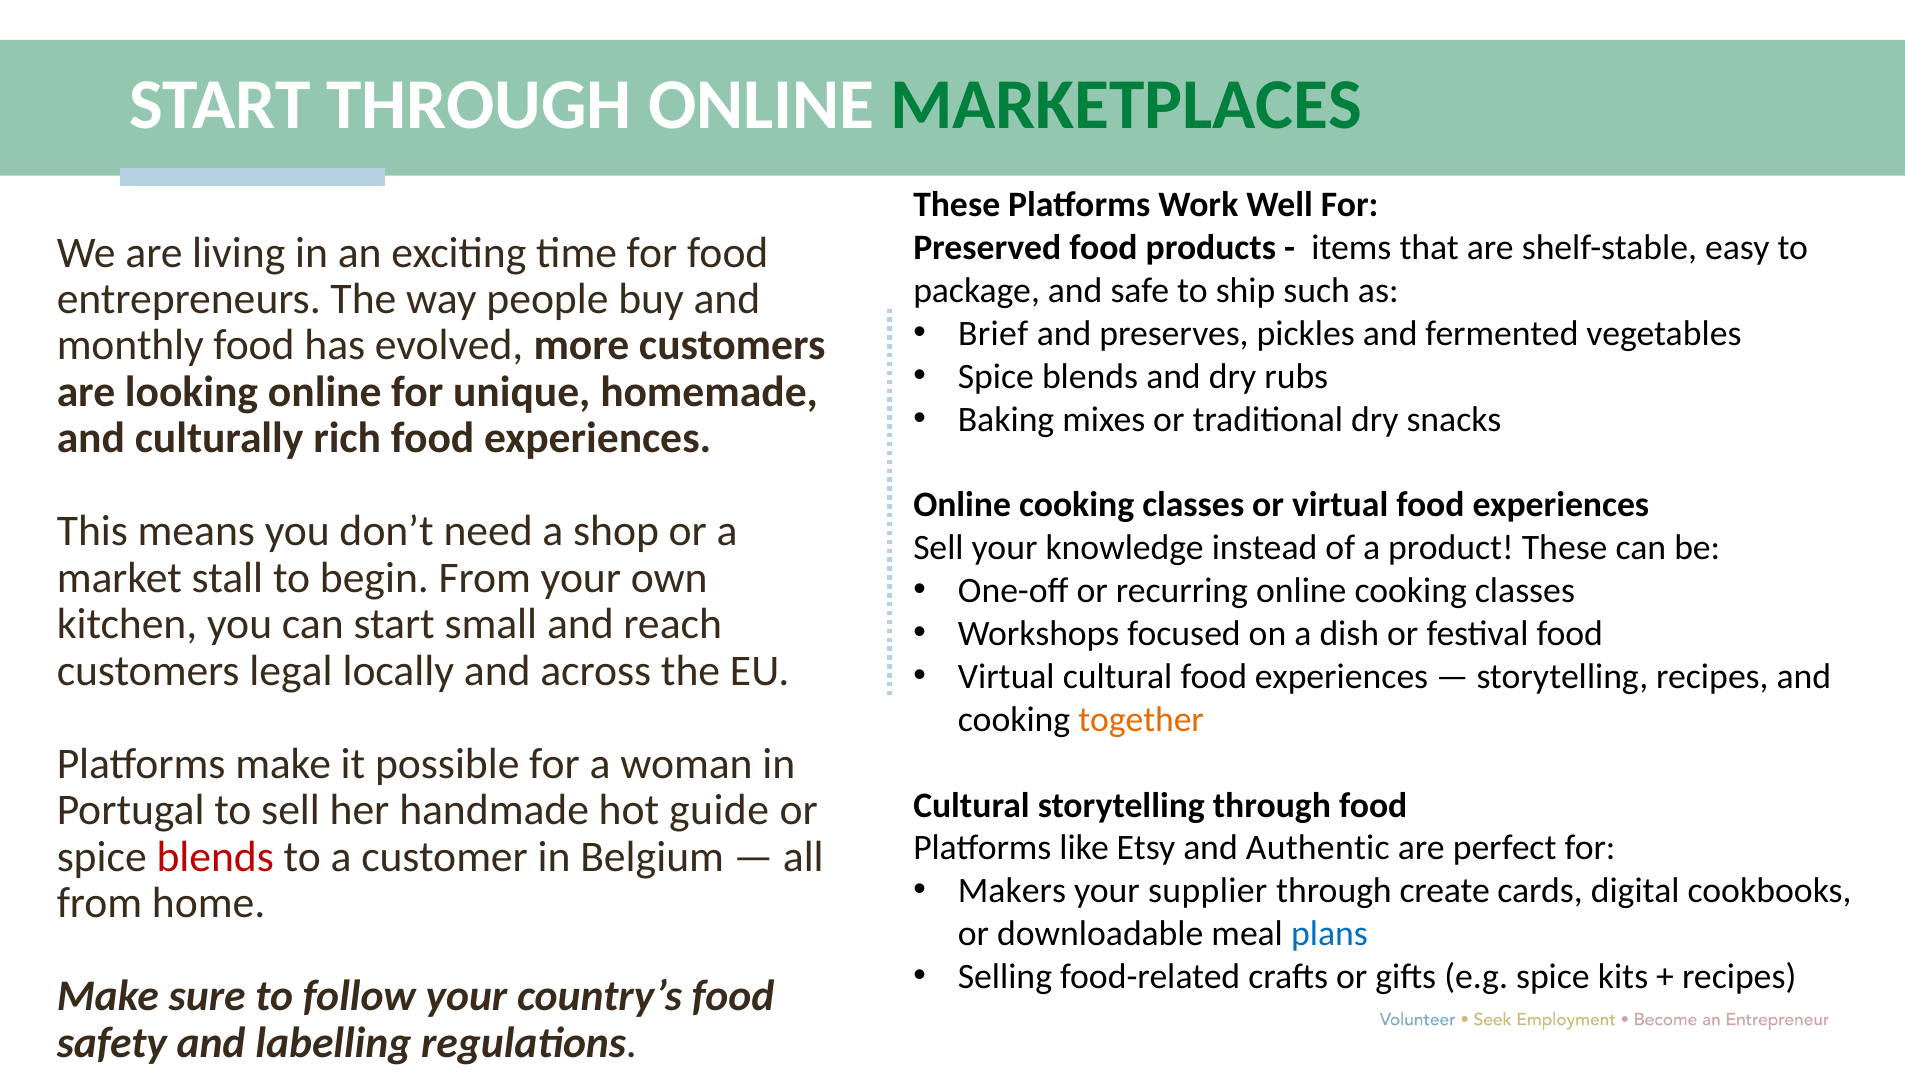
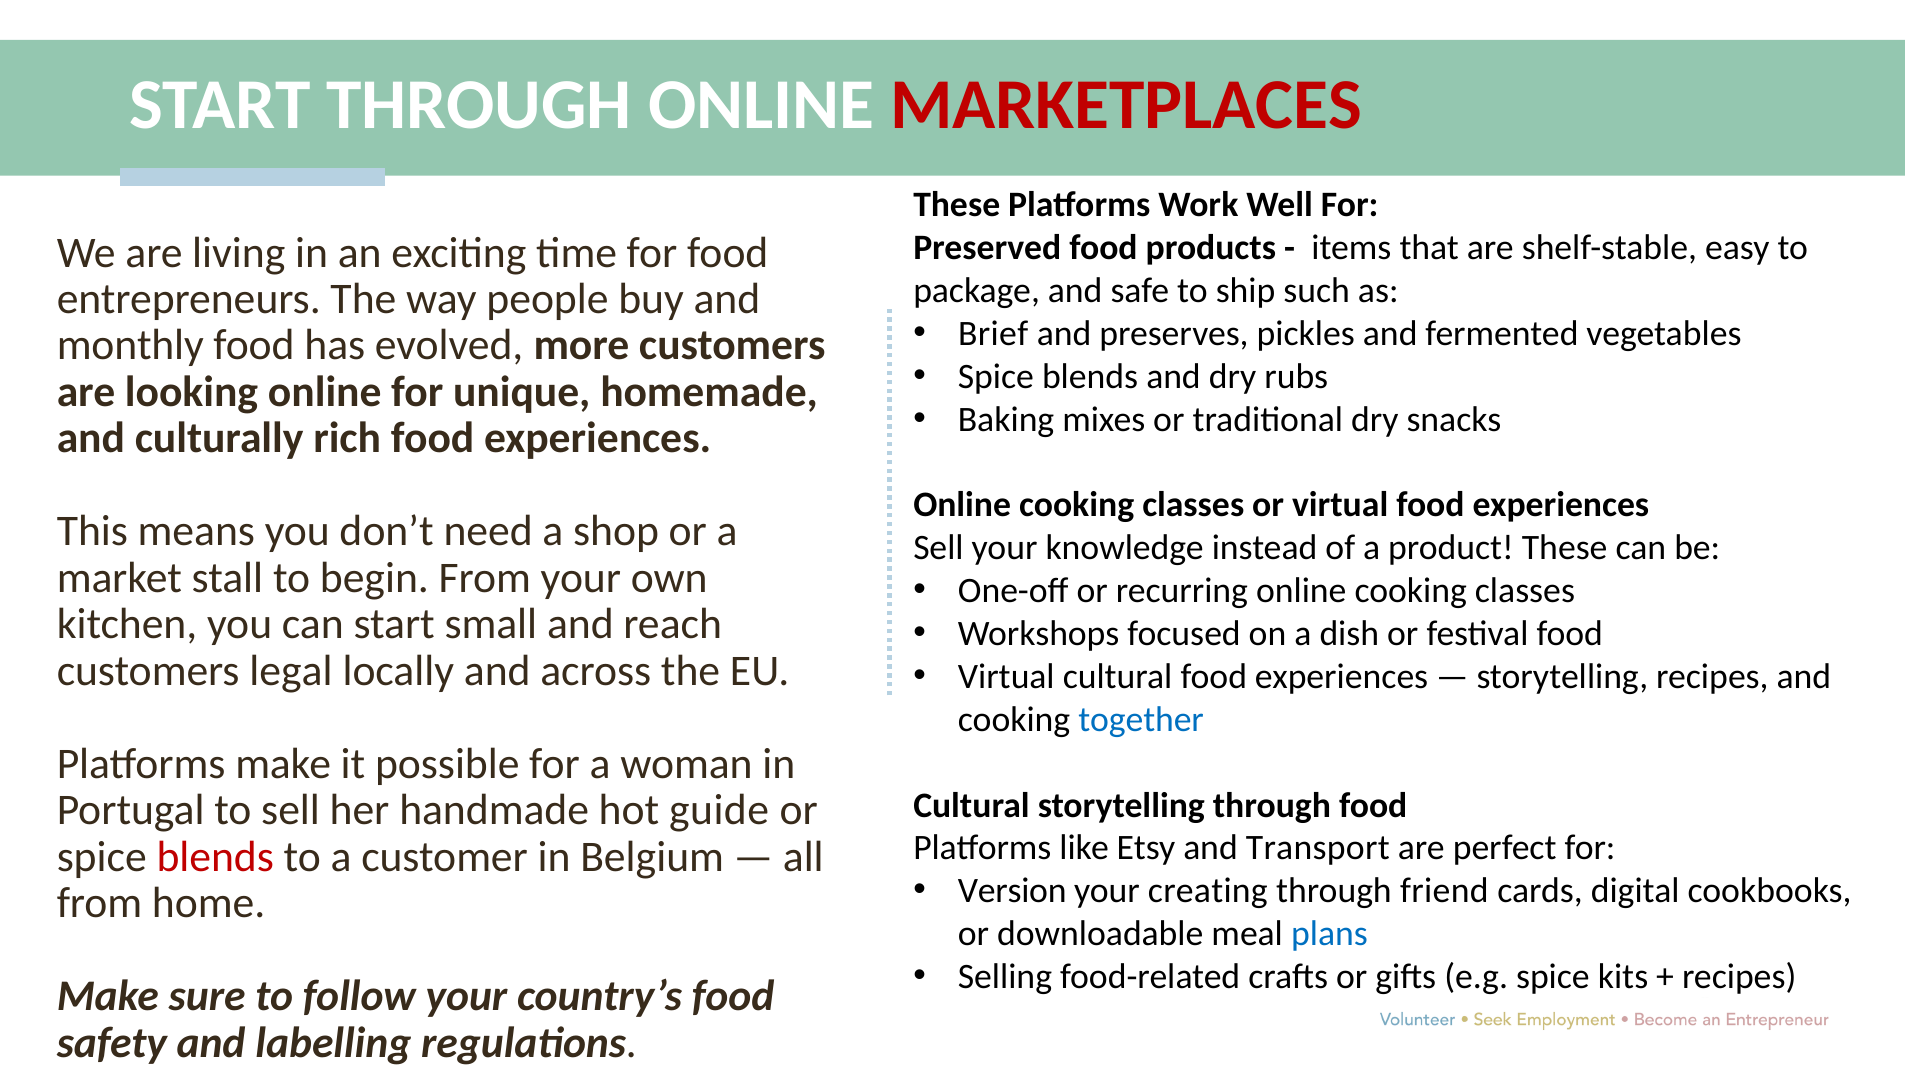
MARKETPLACES colour: green -> red
together colour: orange -> blue
Authentic: Authentic -> Transport
Makers: Makers -> Version
supplier: supplier -> creating
create: create -> friend
